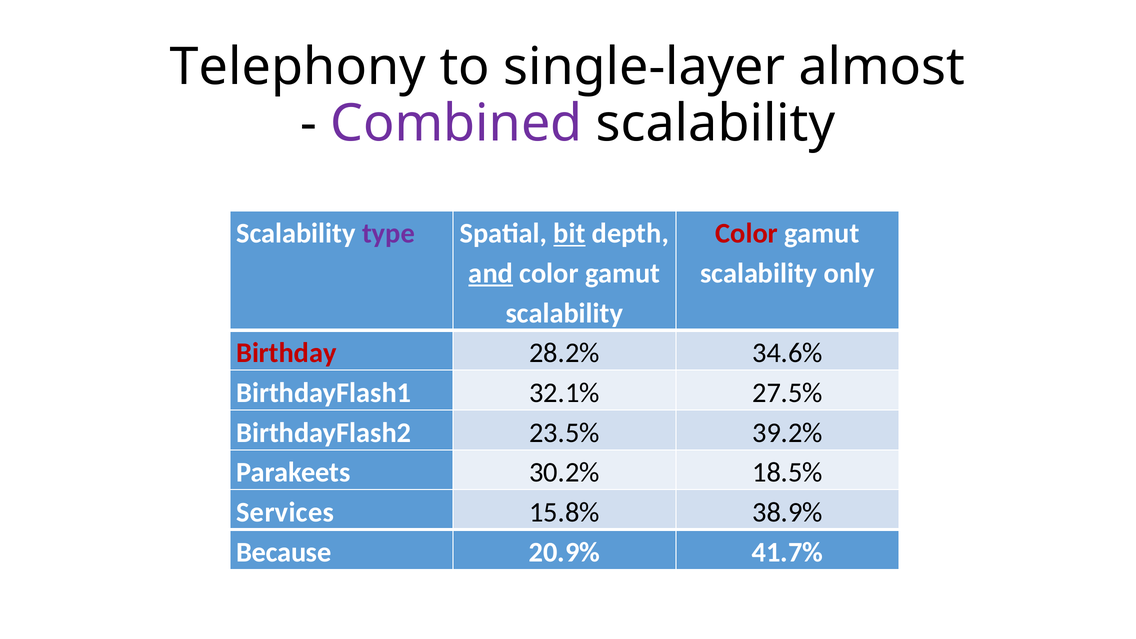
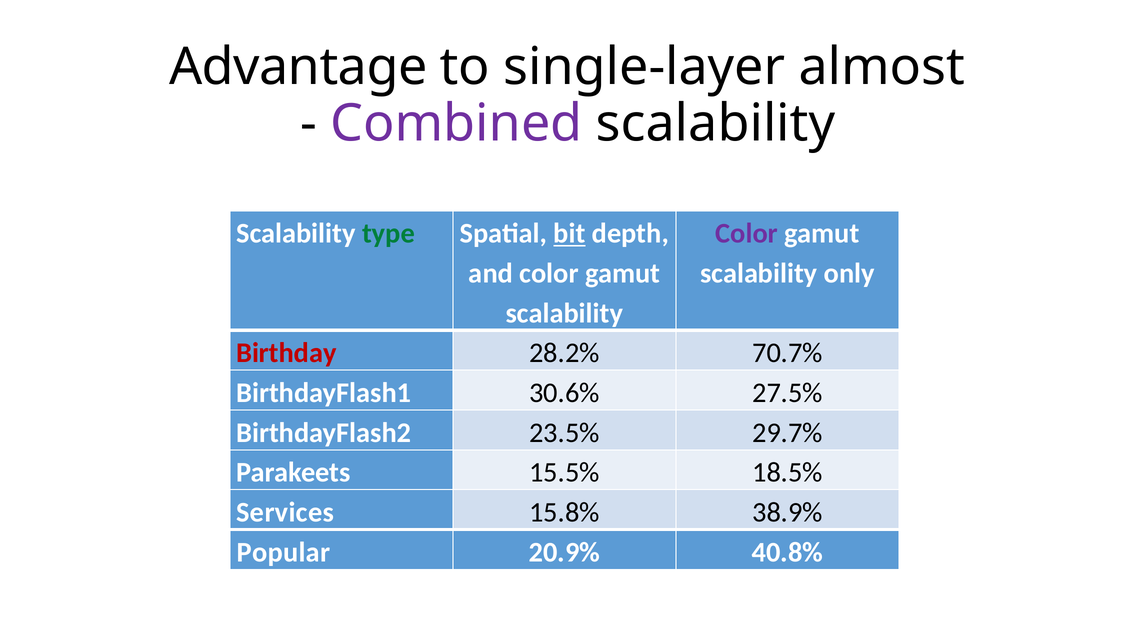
Telephony: Telephony -> Advantage
type colour: purple -> green
Color at (747, 234) colour: red -> purple
and underline: present -> none
34.6%: 34.6% -> 70.7%
32.1%: 32.1% -> 30.6%
39.2%: 39.2% -> 29.7%
30.2%: 30.2% -> 15.5%
Because: Because -> Popular
41.7%: 41.7% -> 40.8%
